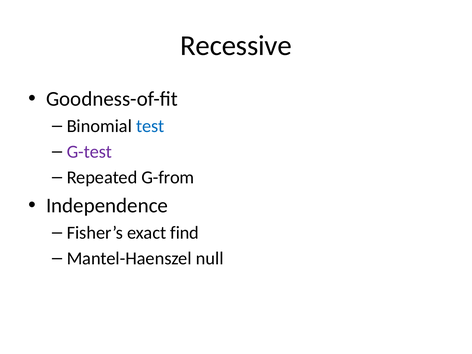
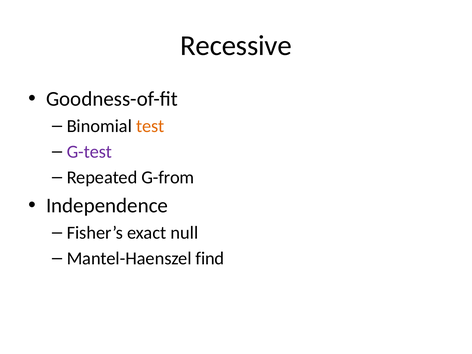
test colour: blue -> orange
find: find -> null
null: null -> find
